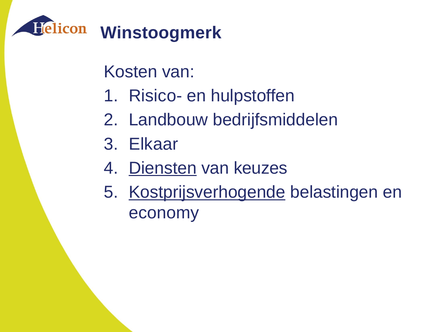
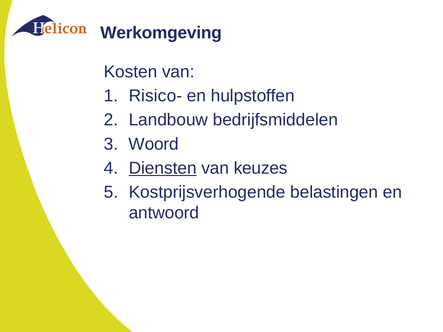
Winstoogmerk: Winstoogmerk -> Werkomgeving
Elkaar: Elkaar -> Woord
Kostprijsverhogende underline: present -> none
economy: economy -> antwoord
